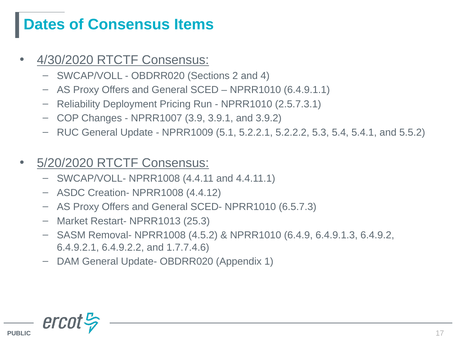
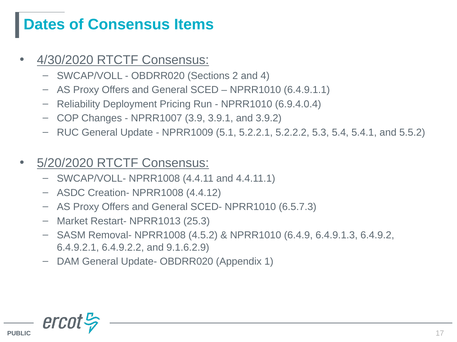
2.5.7.3.1: 2.5.7.3.1 -> 6.9.4.0.4
1.7.7.4.6: 1.7.7.4.6 -> 9.1.6.2.9
